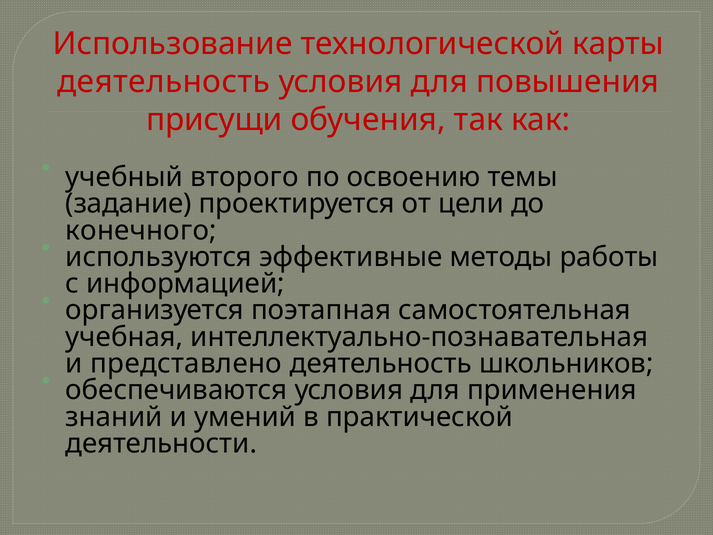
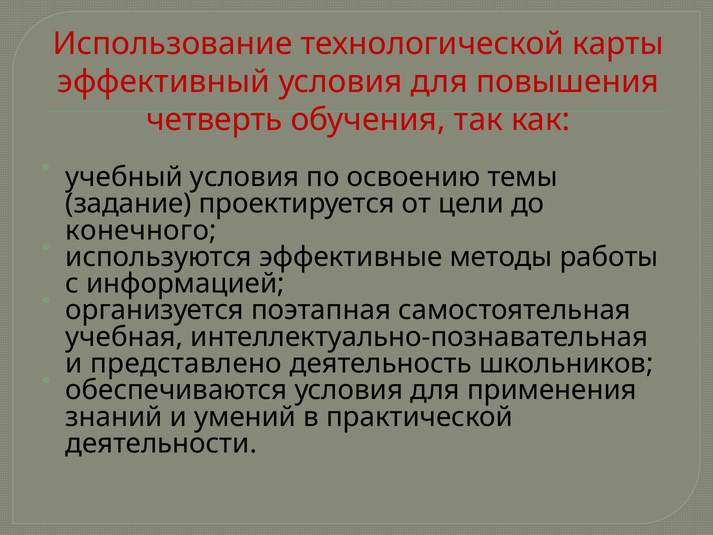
деятельность at (164, 82): деятельность -> эффективный
присущи: присущи -> четверть
учебный второго: второго -> условия
